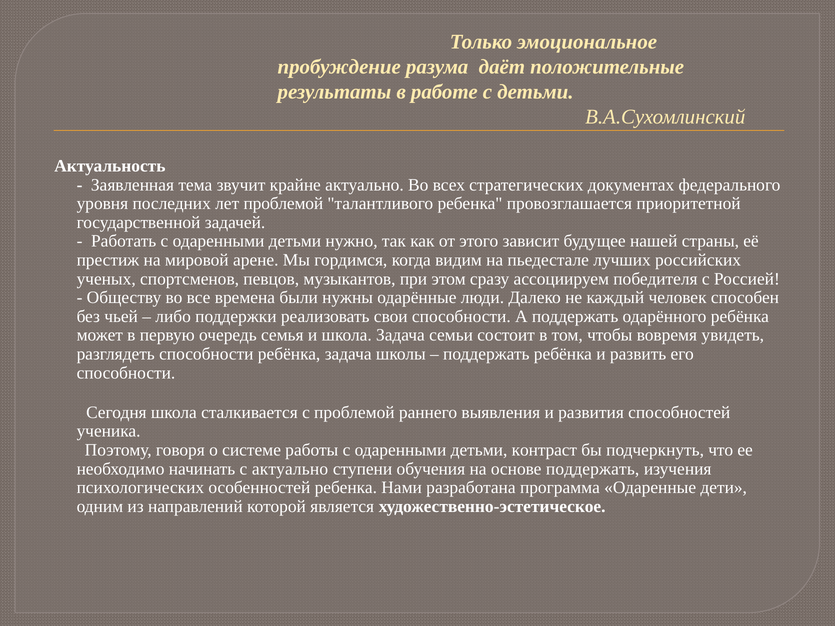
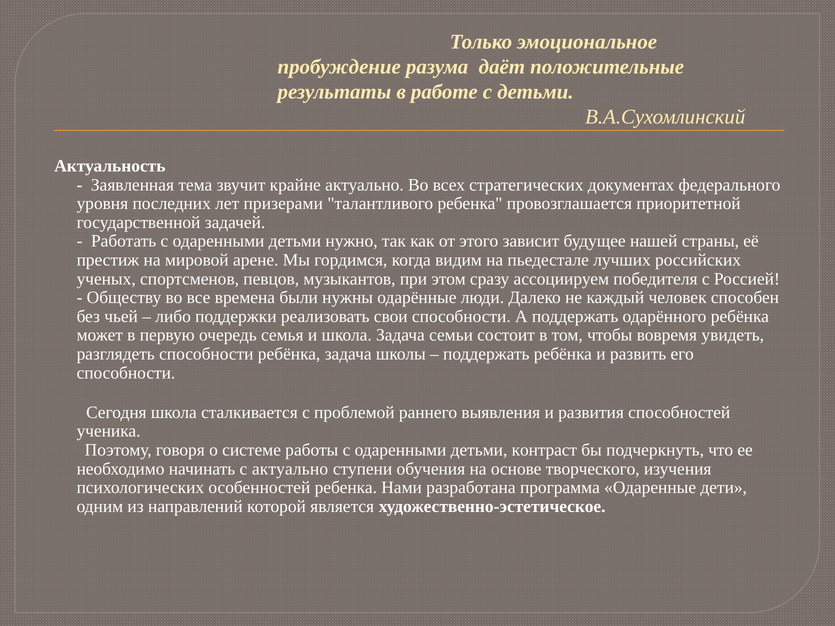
лет проблемой: проблемой -> призерами
основе поддержать: поддержать -> творческого
